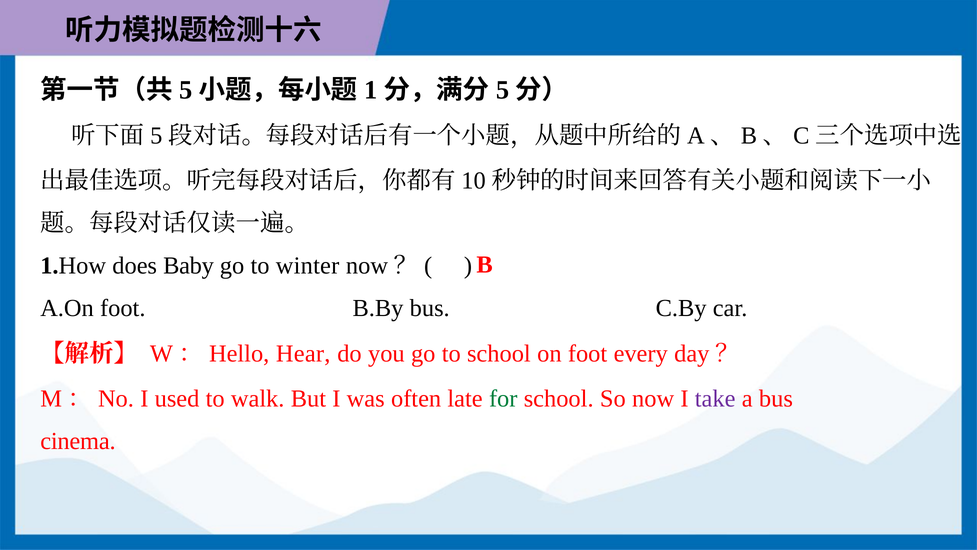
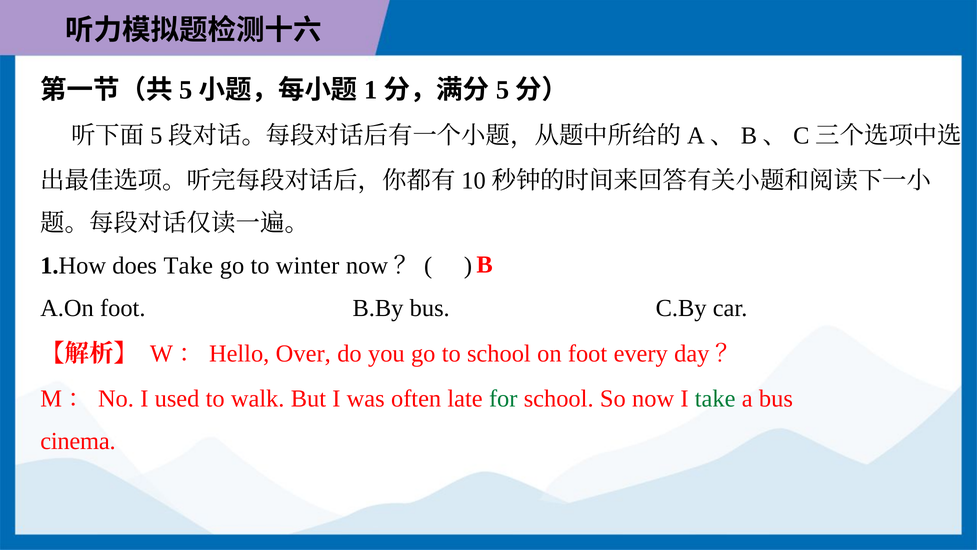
does Baby: Baby -> Take
Hear: Hear -> Over
take at (715, 398) colour: purple -> green
